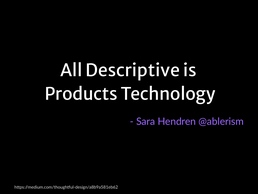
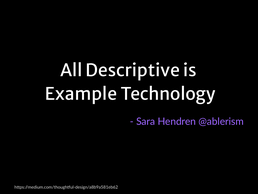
Products: Products -> Example
